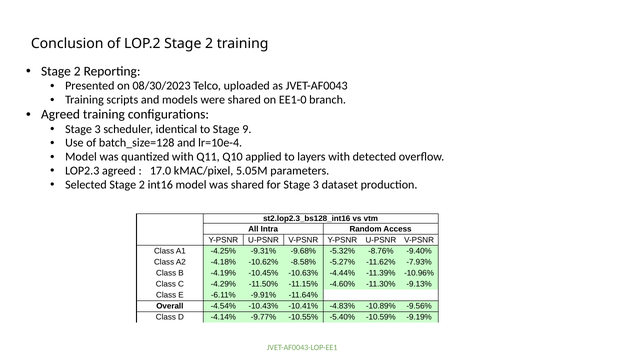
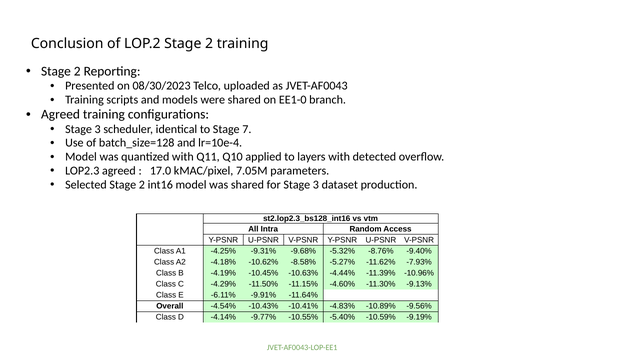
9: 9 -> 7
5.05M: 5.05M -> 7.05M
